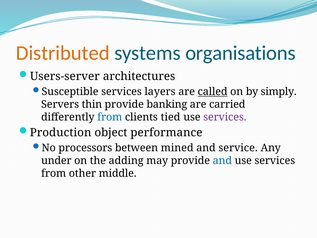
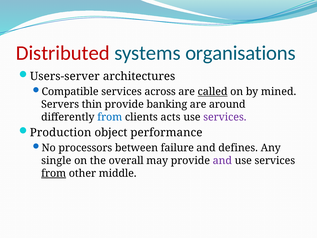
Distributed colour: orange -> red
Susceptible: Susceptible -> Compatible
layers: layers -> across
simply: simply -> mined
carried: carried -> around
tied: tied -> acts
mined: mined -> failure
service: service -> defines
under: under -> single
adding: adding -> overall
and at (222, 160) colour: blue -> purple
from at (54, 173) underline: none -> present
